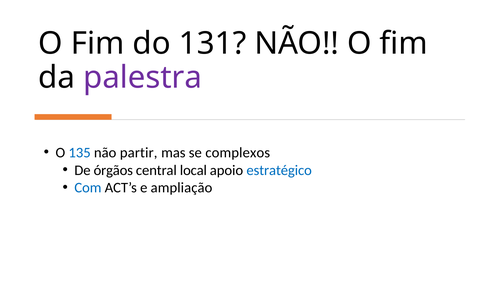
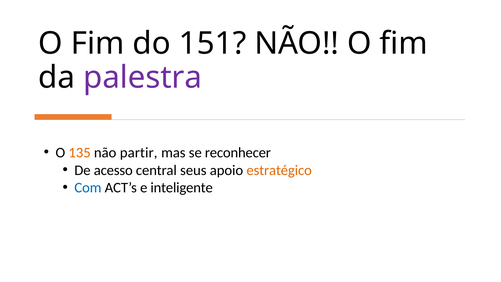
131: 131 -> 151
135 colour: blue -> orange
complexos: complexos -> reconhecer
órgãos: órgãos -> acesso
local: local -> seus
estratégico colour: blue -> orange
ampliação: ampliação -> inteligente
